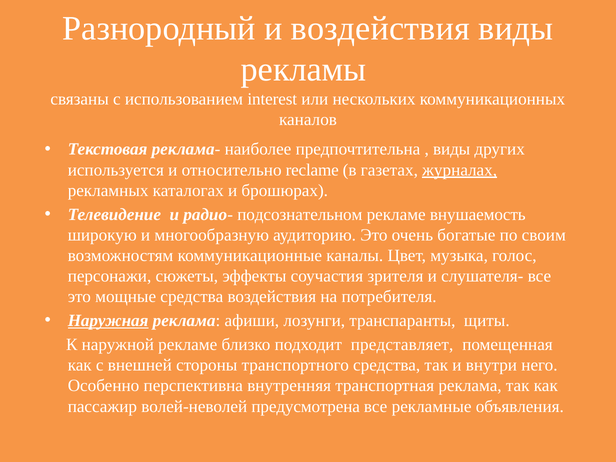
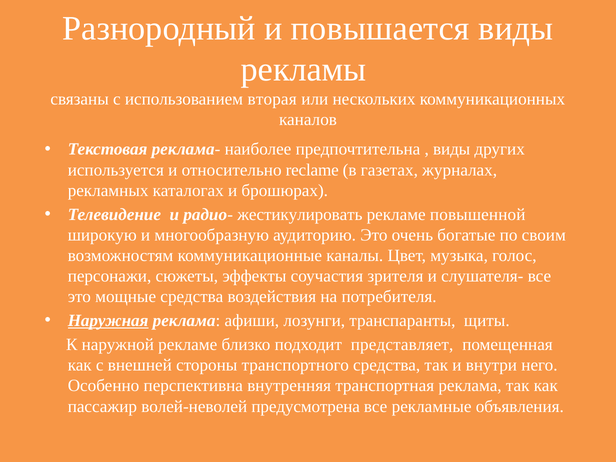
и воздействия: воздействия -> повышается
interest: interest -> вторая
журналах underline: present -> none
подсознательном: подсознательном -> жестикулировать
внушаемость: внушаемость -> повышенной
